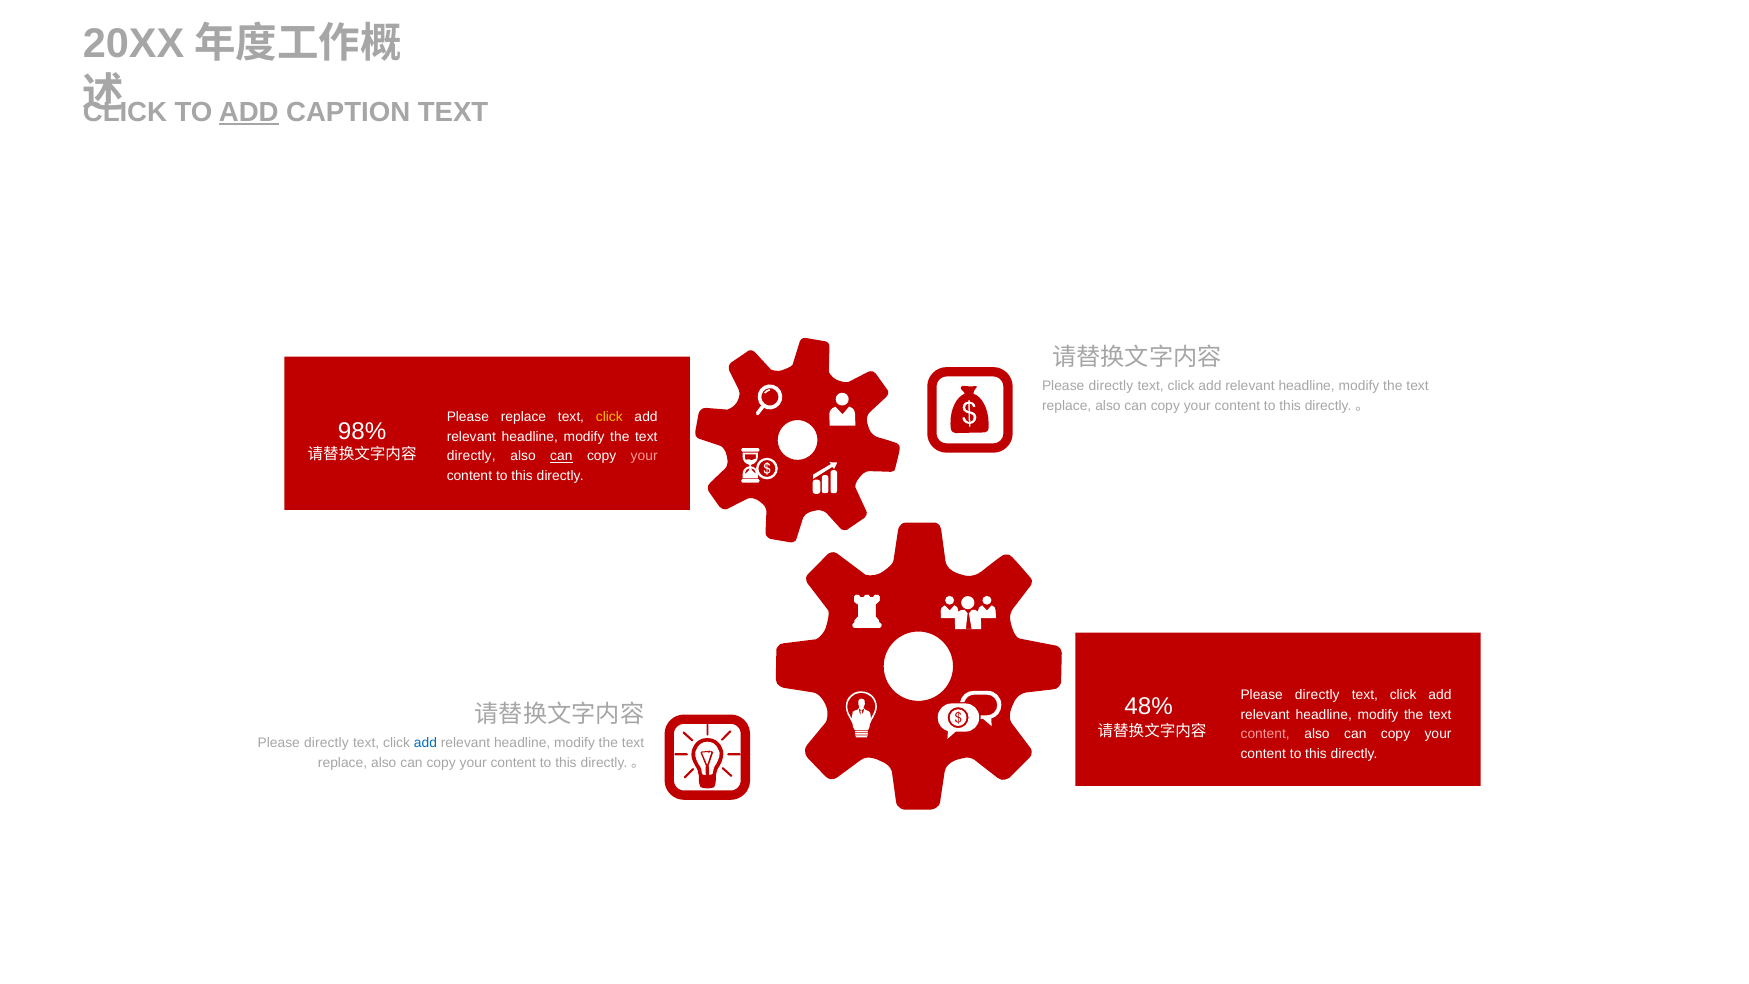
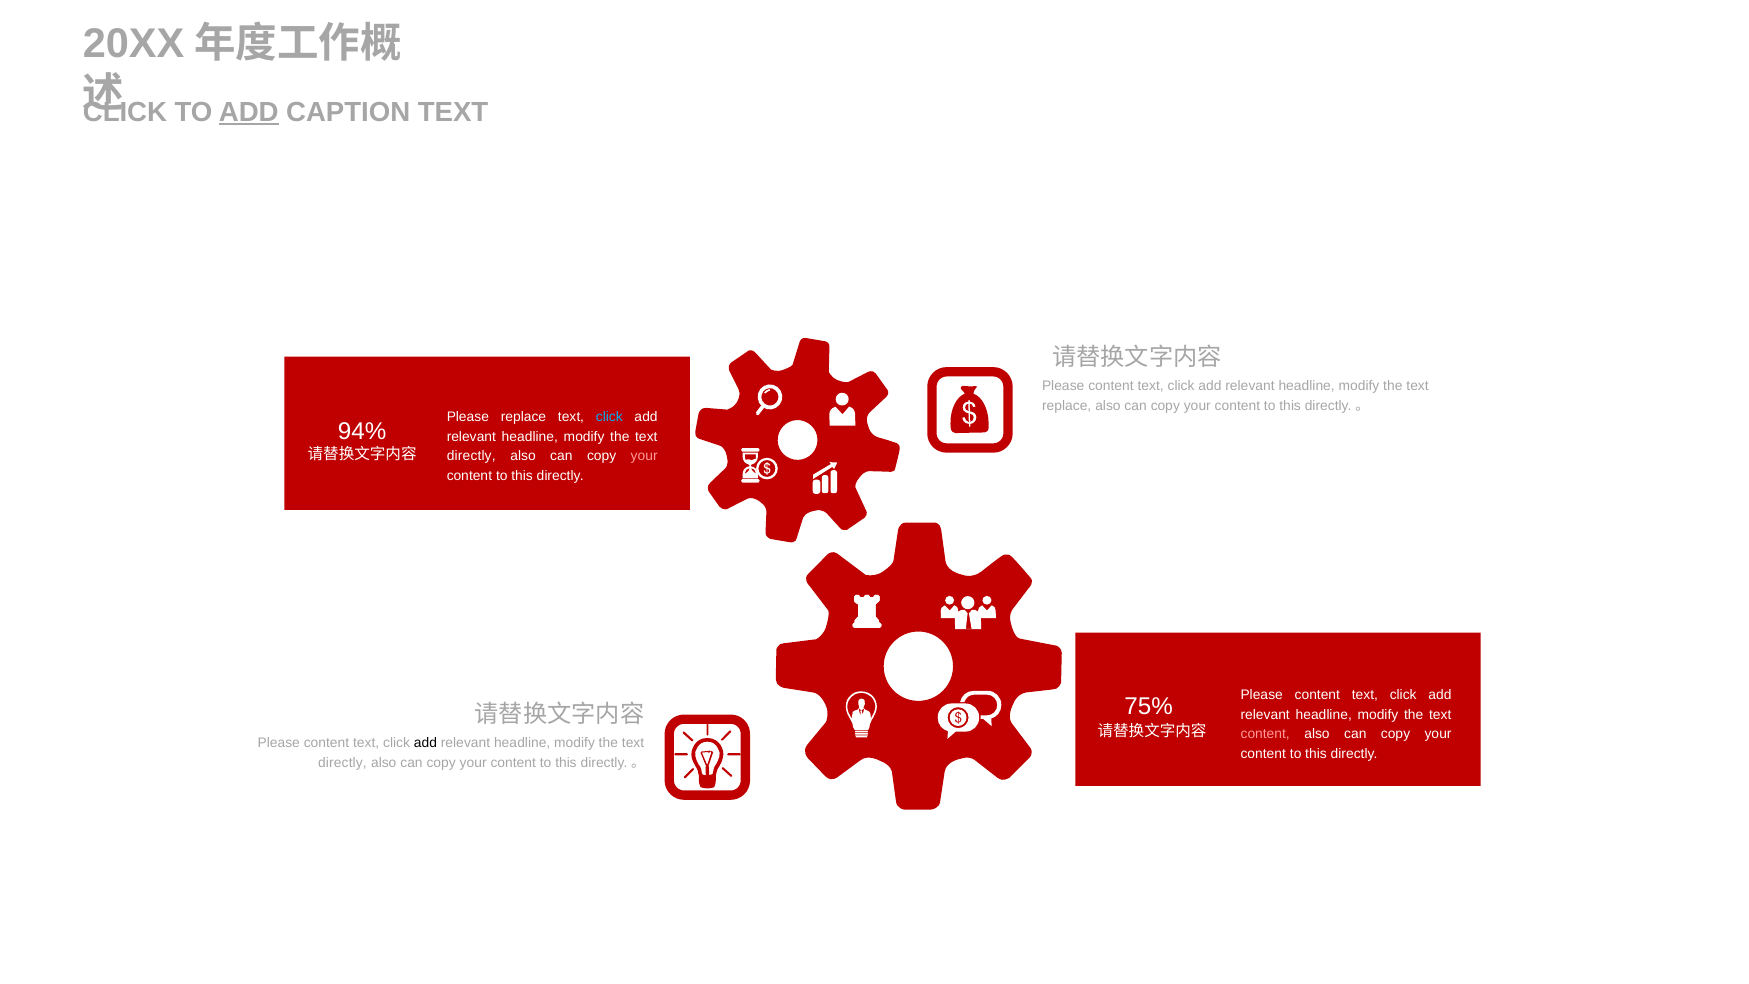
directly at (1111, 386): directly -> content
click at (609, 417) colour: yellow -> light blue
98%: 98% -> 94%
can at (561, 456) underline: present -> none
directly at (1317, 695): directly -> content
48%: 48% -> 75%
directly at (326, 743): directly -> content
add at (425, 743) colour: blue -> black
replace at (343, 762): replace -> directly
